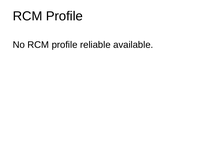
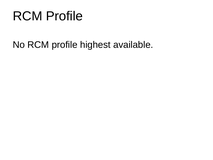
reliable: reliable -> highest
